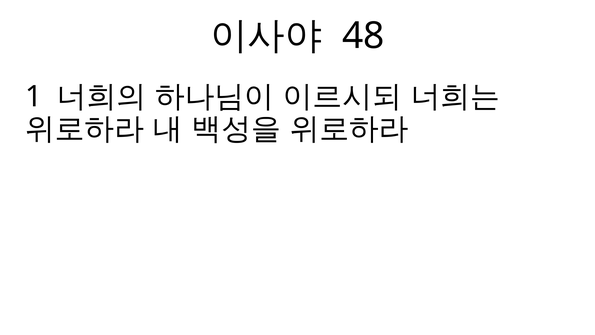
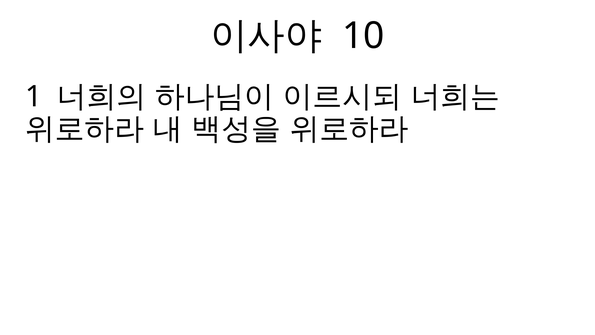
48: 48 -> 10
